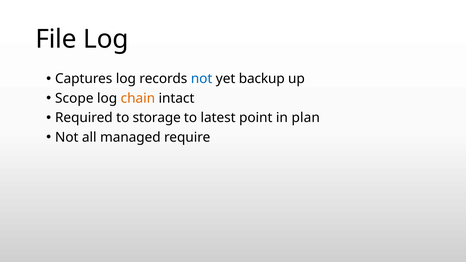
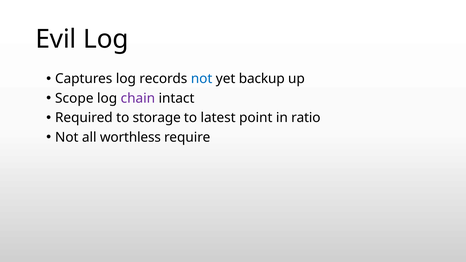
File: File -> Evil
chain colour: orange -> purple
plan: plan -> ratio
managed: managed -> worthless
